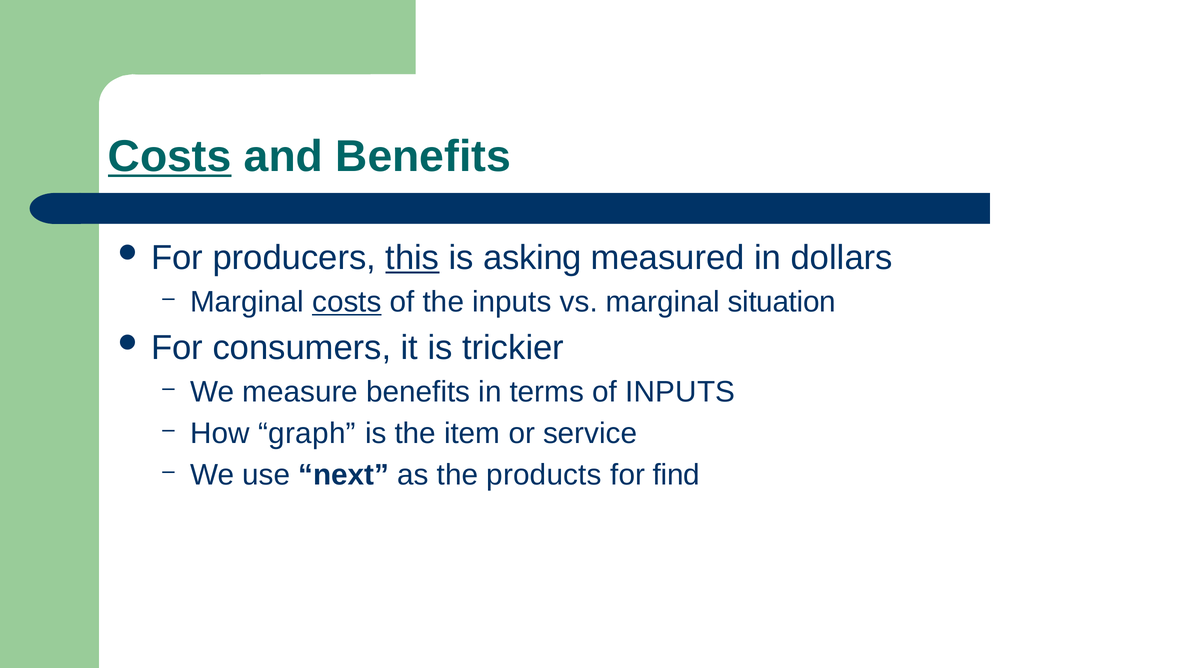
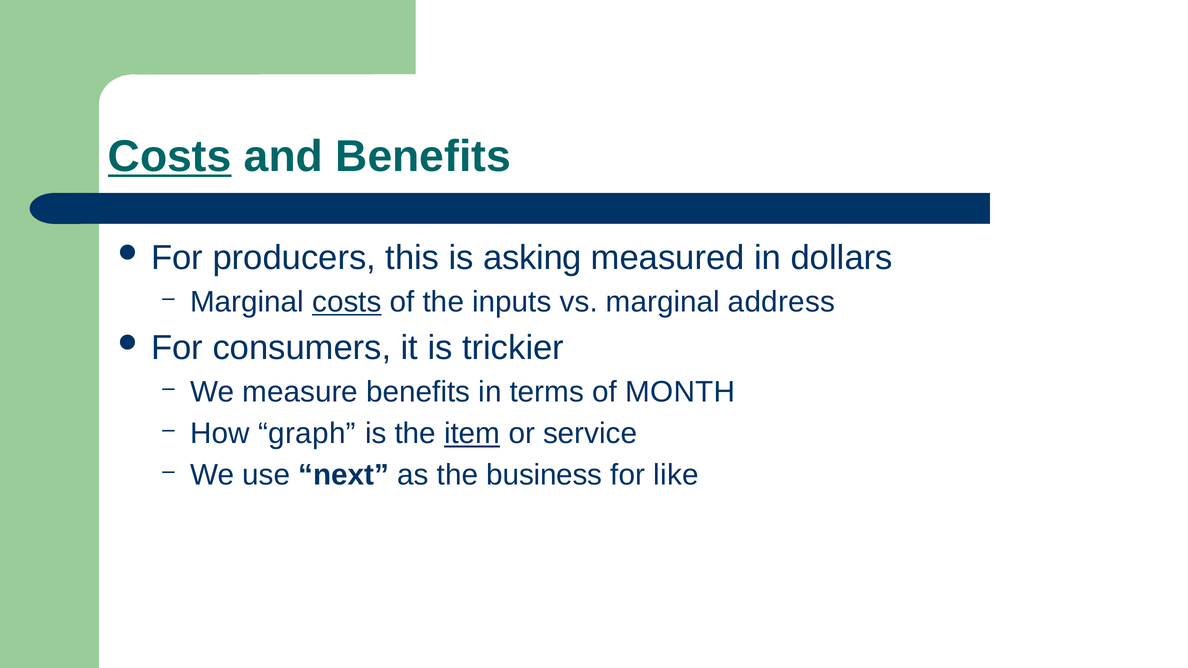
this underline: present -> none
situation: situation -> address
of INPUTS: INPUTS -> MONTH
item underline: none -> present
products: products -> business
find: find -> like
